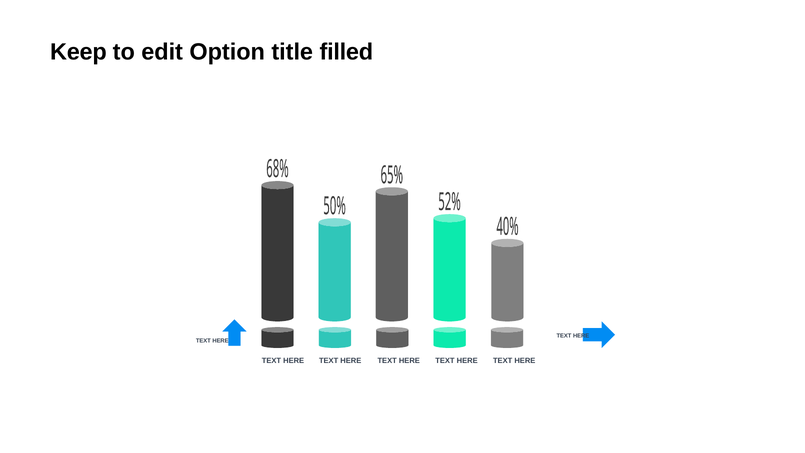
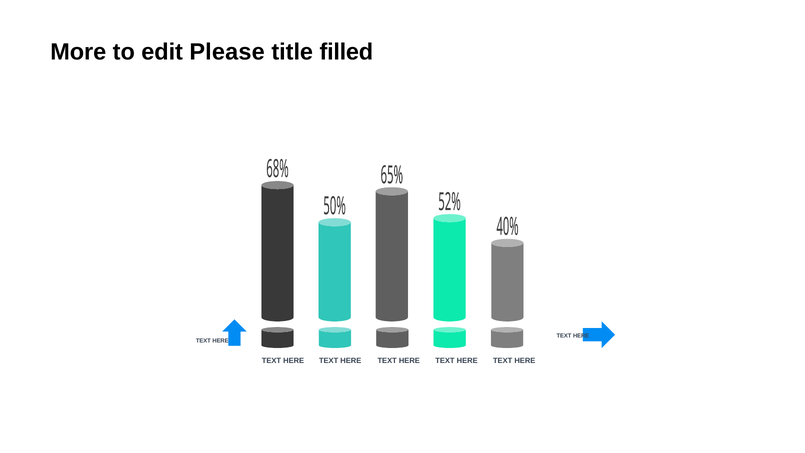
Keep: Keep -> More
Option: Option -> Please
